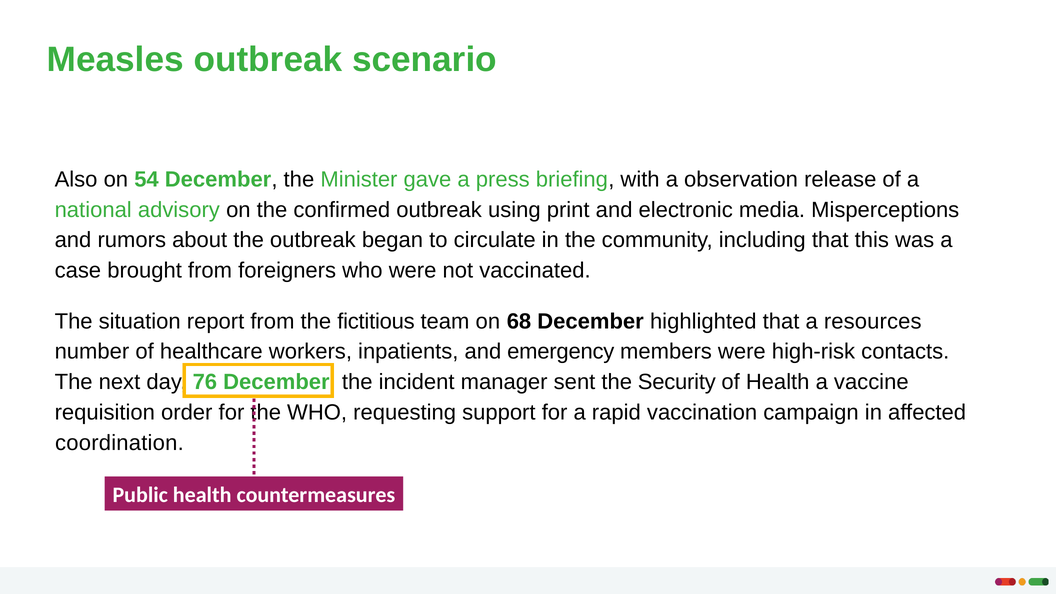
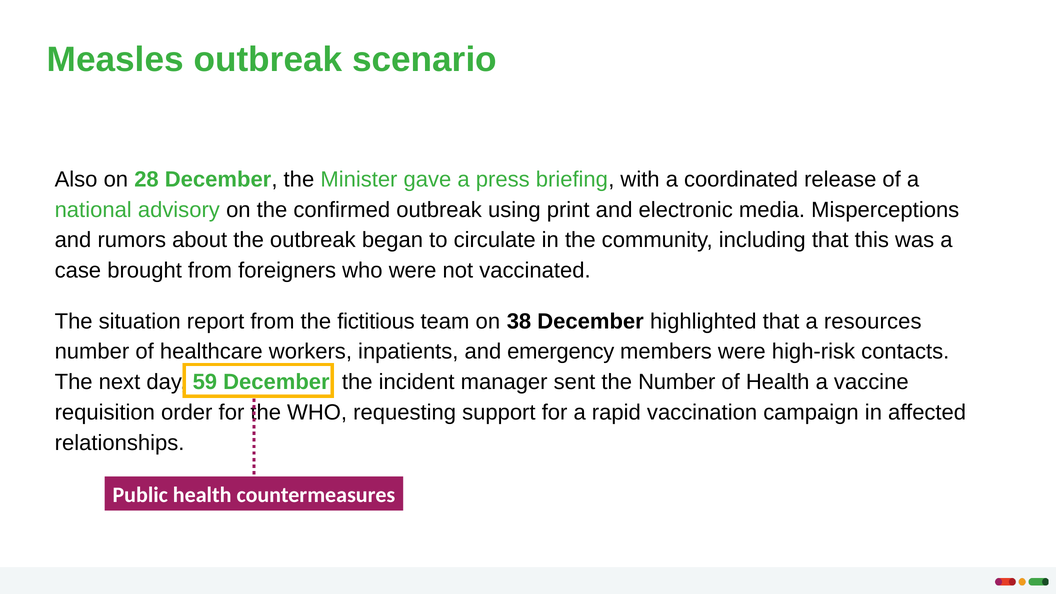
54: 54 -> 28
observation: observation -> coordinated
68: 68 -> 38
76: 76 -> 59
the Security: Security -> Number
coordination: coordination -> relationships
